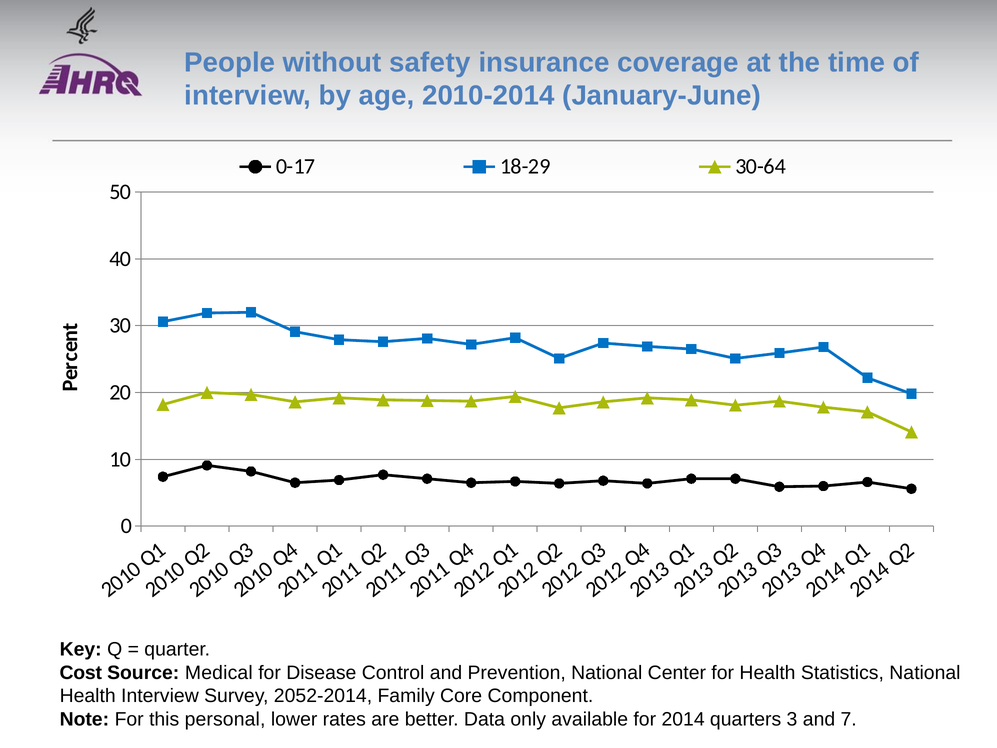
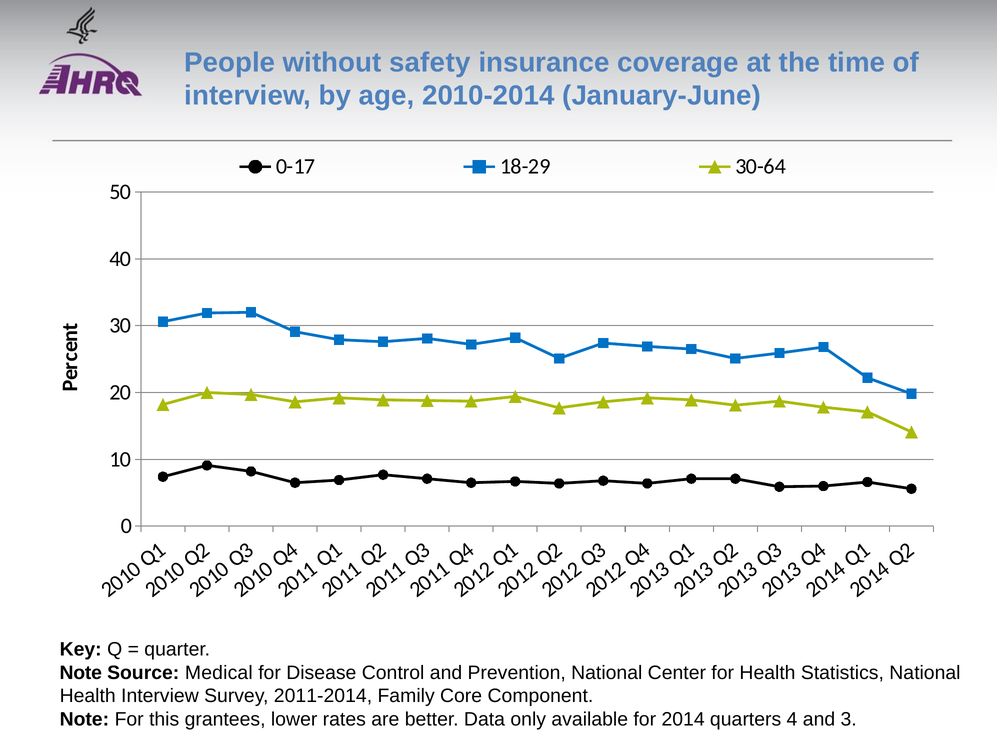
Cost at (81, 673): Cost -> Note
2052-2014: 2052-2014 -> 2011-2014
personal: personal -> grantees
quarters 3: 3 -> 4
and 7: 7 -> 3
